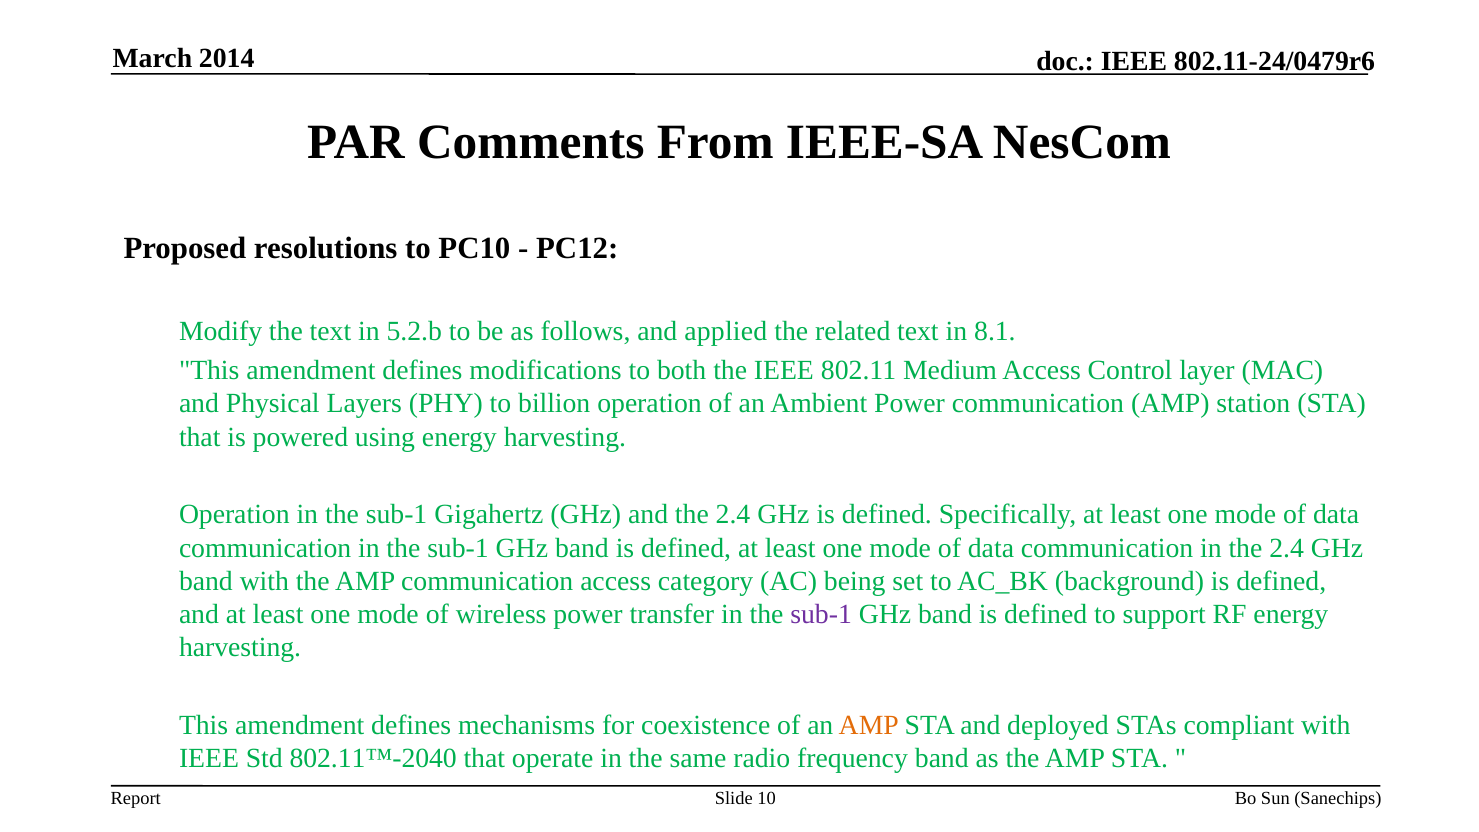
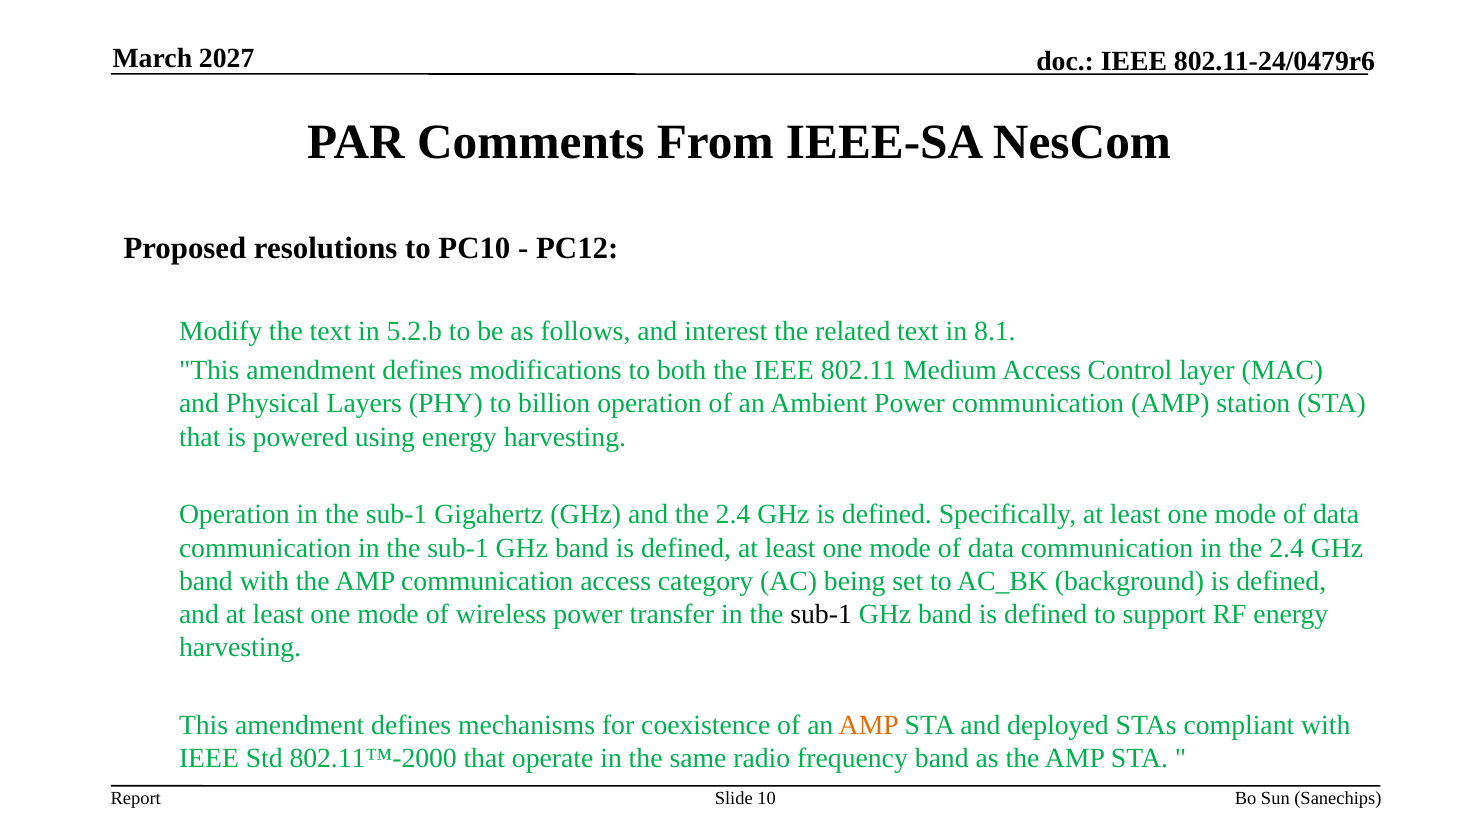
2014: 2014 -> 2027
applied: applied -> interest
sub-1 at (821, 614) colour: purple -> black
802.11™-2040: 802.11™-2040 -> 802.11™-2000
